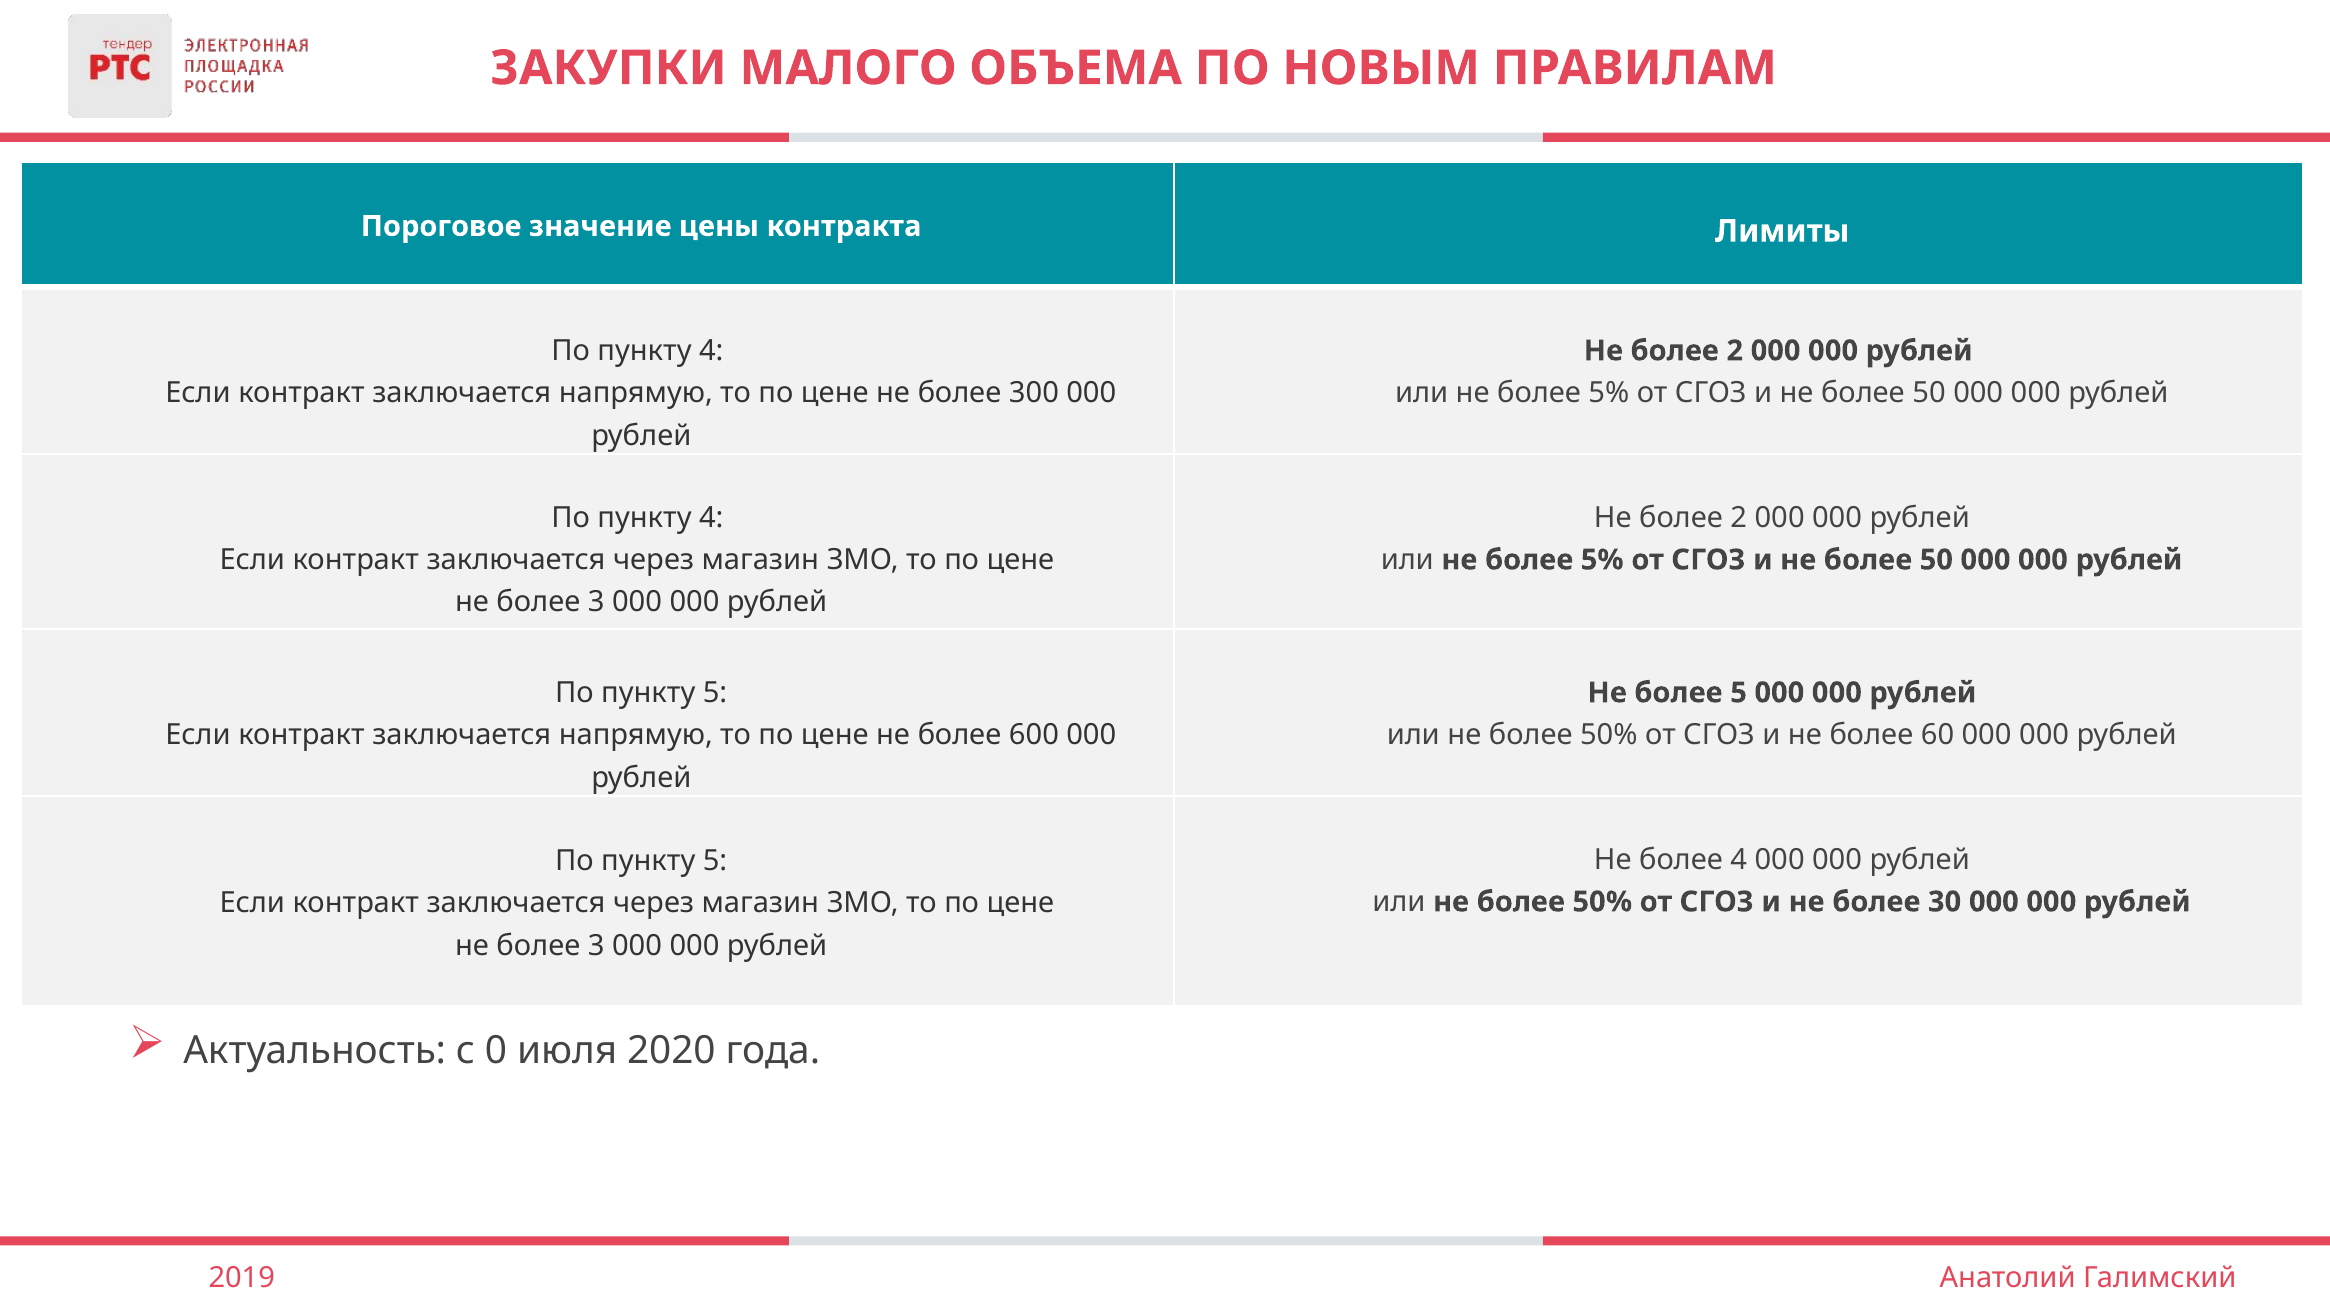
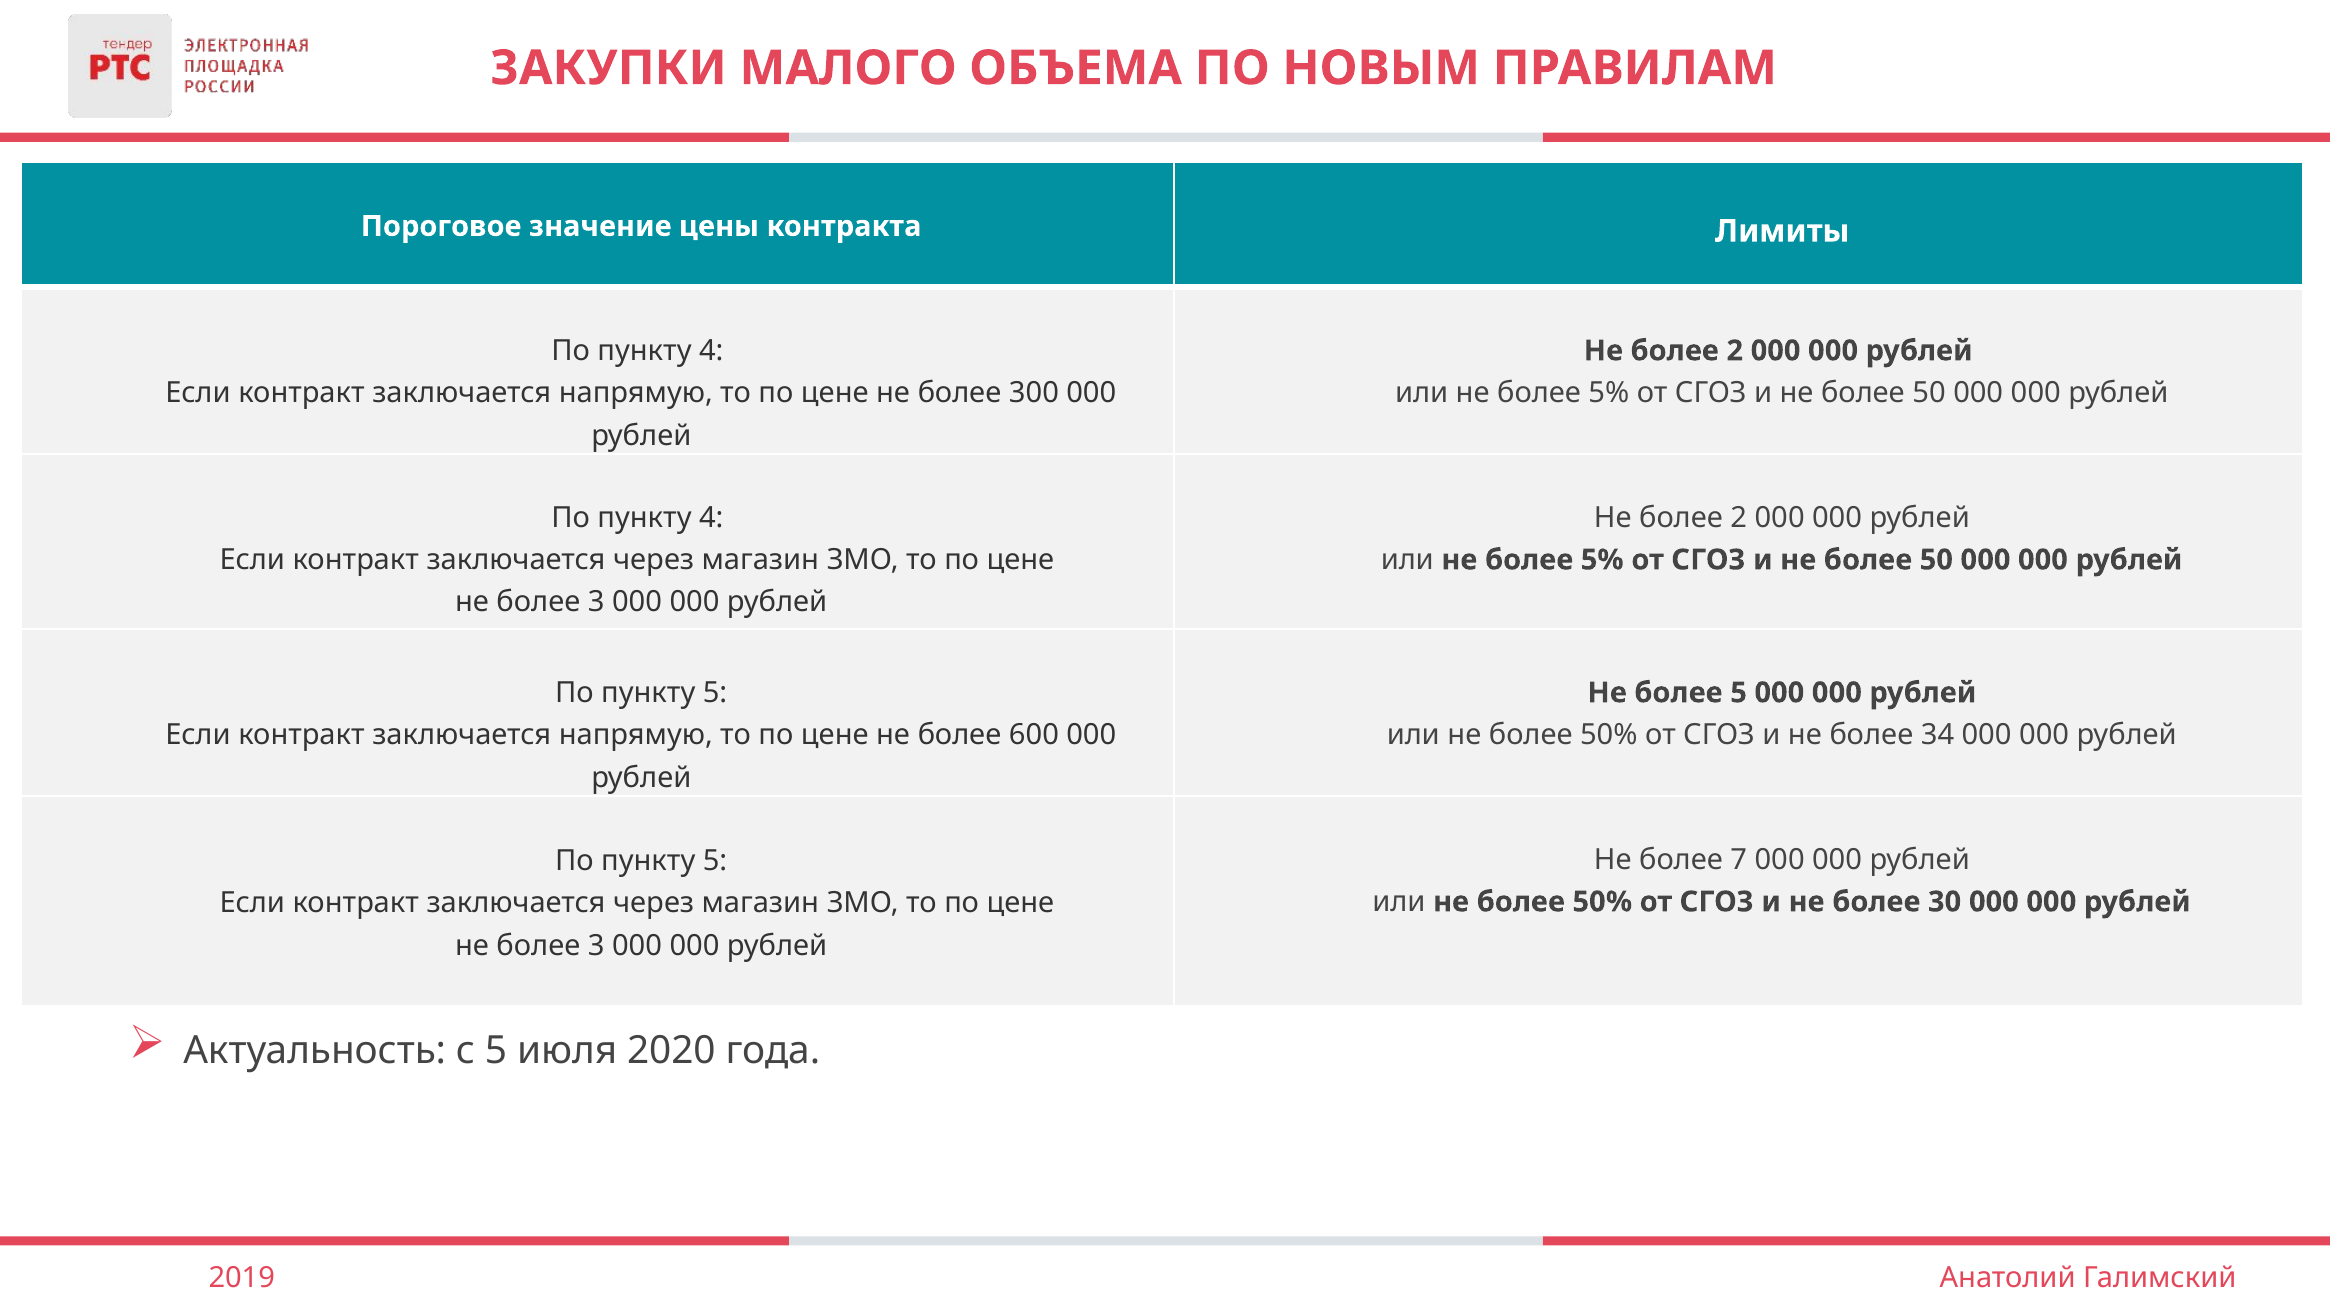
60: 60 -> 34
более 4: 4 -> 7
с 0: 0 -> 5
